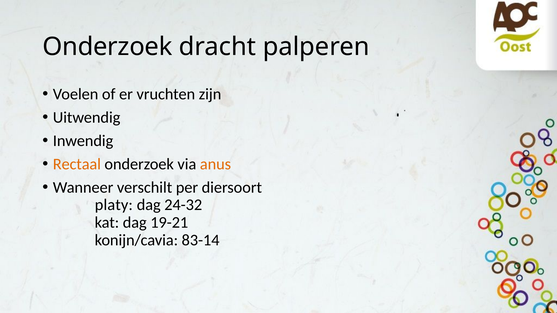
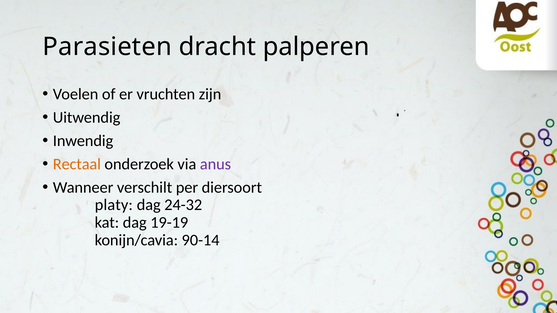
Onderzoek at (107, 47): Onderzoek -> Parasieten
anus colour: orange -> purple
19-21: 19-21 -> 19-19
83-14: 83-14 -> 90-14
